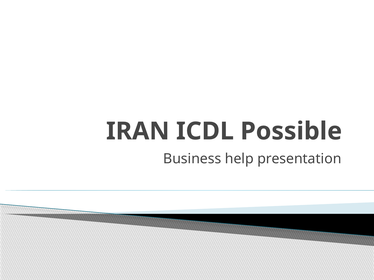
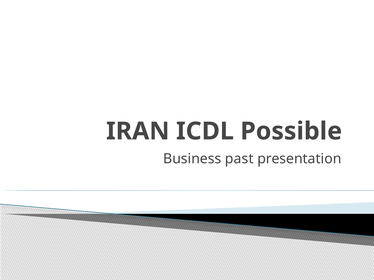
help: help -> past
